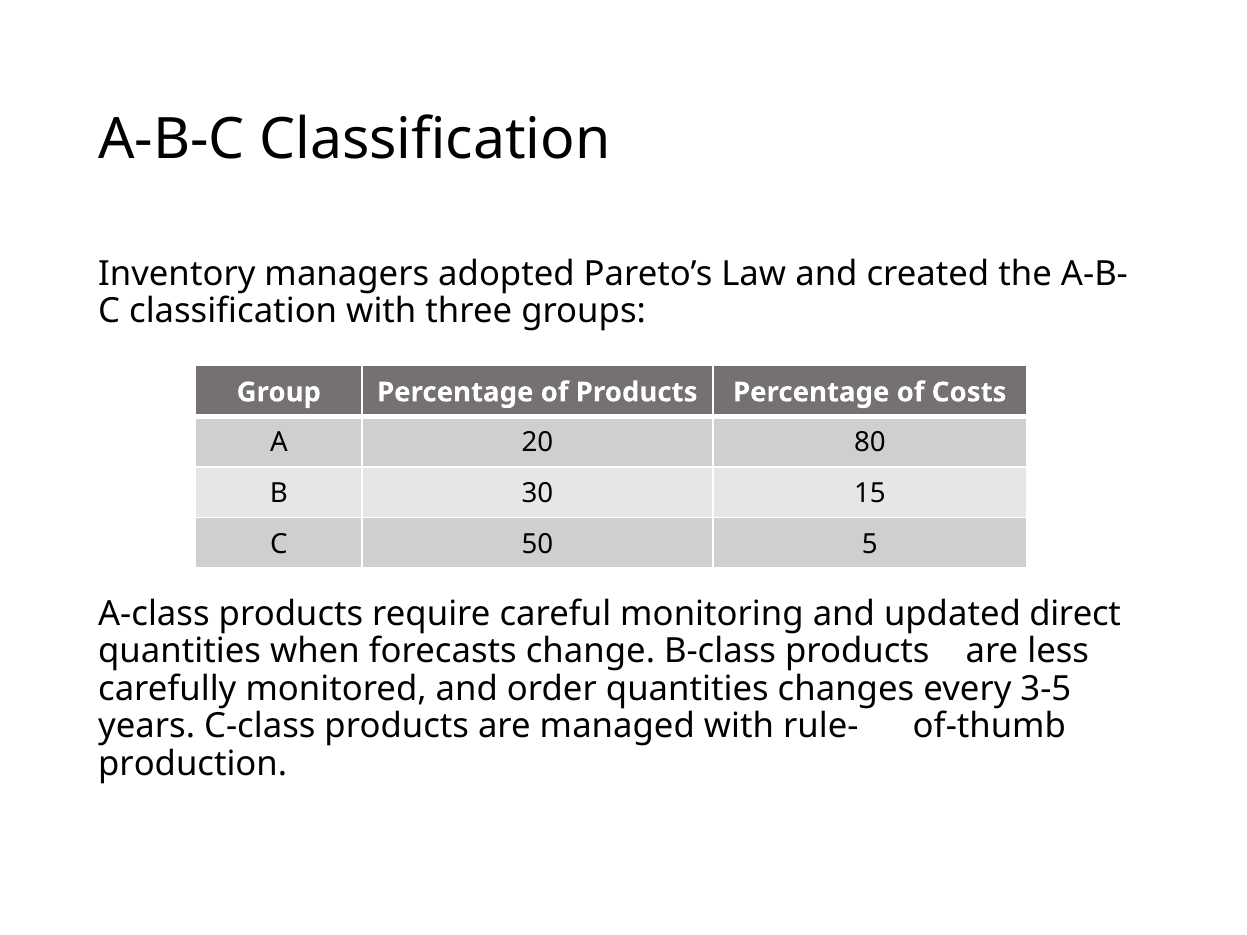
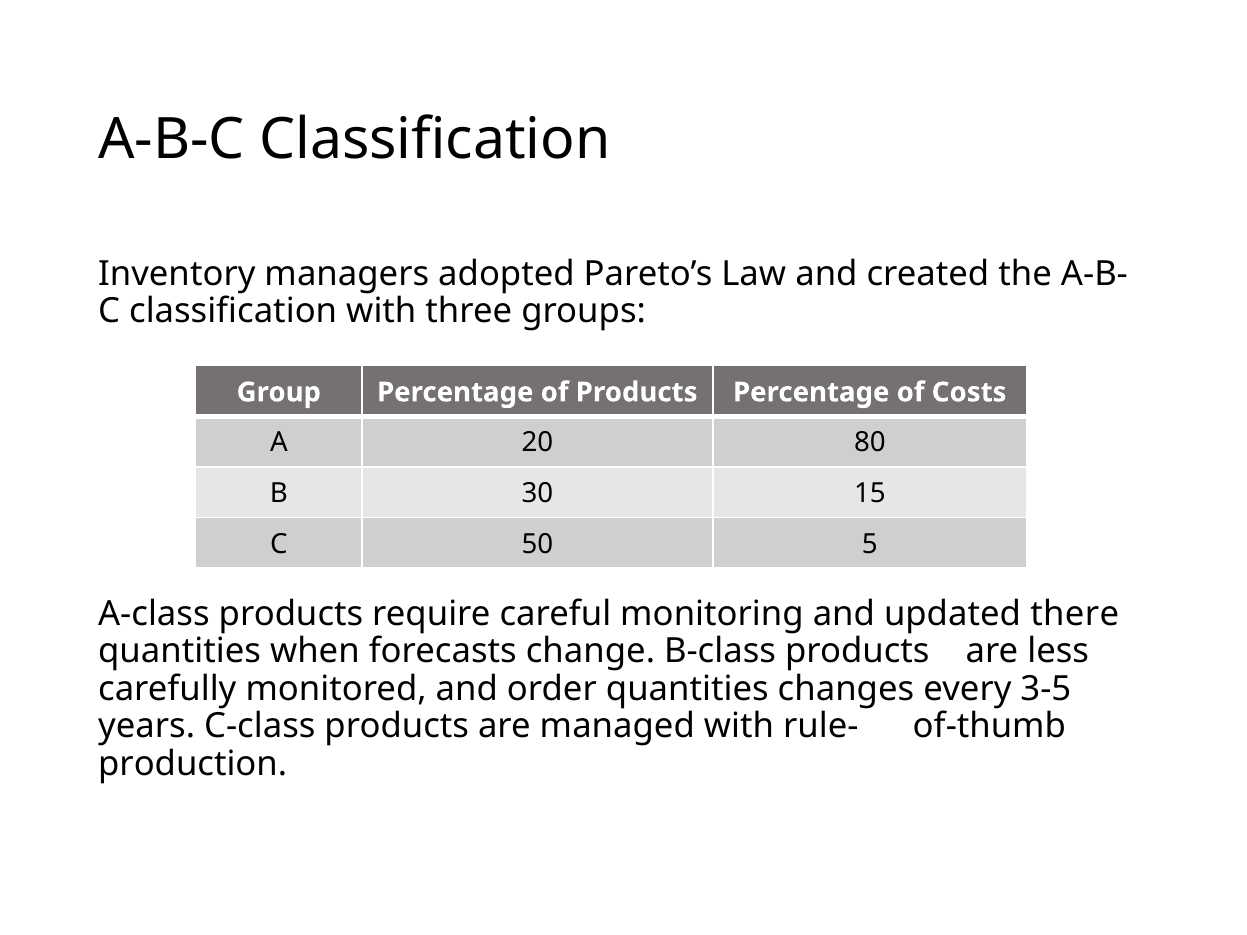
direct: direct -> there
